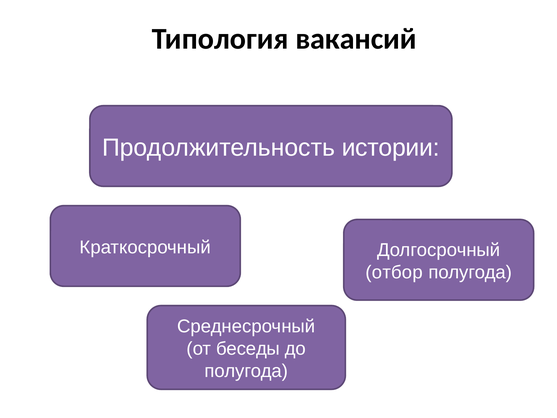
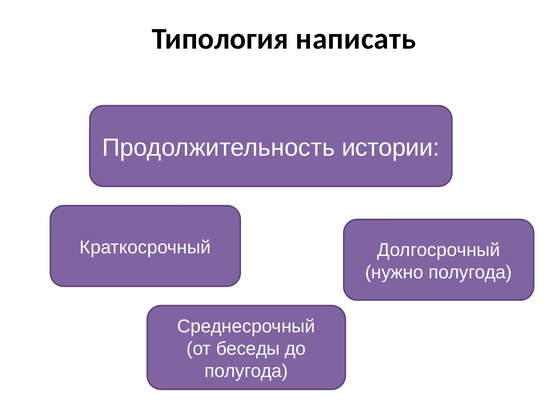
вакансий: вакансий -> написать
отбор: отбор -> нужно
